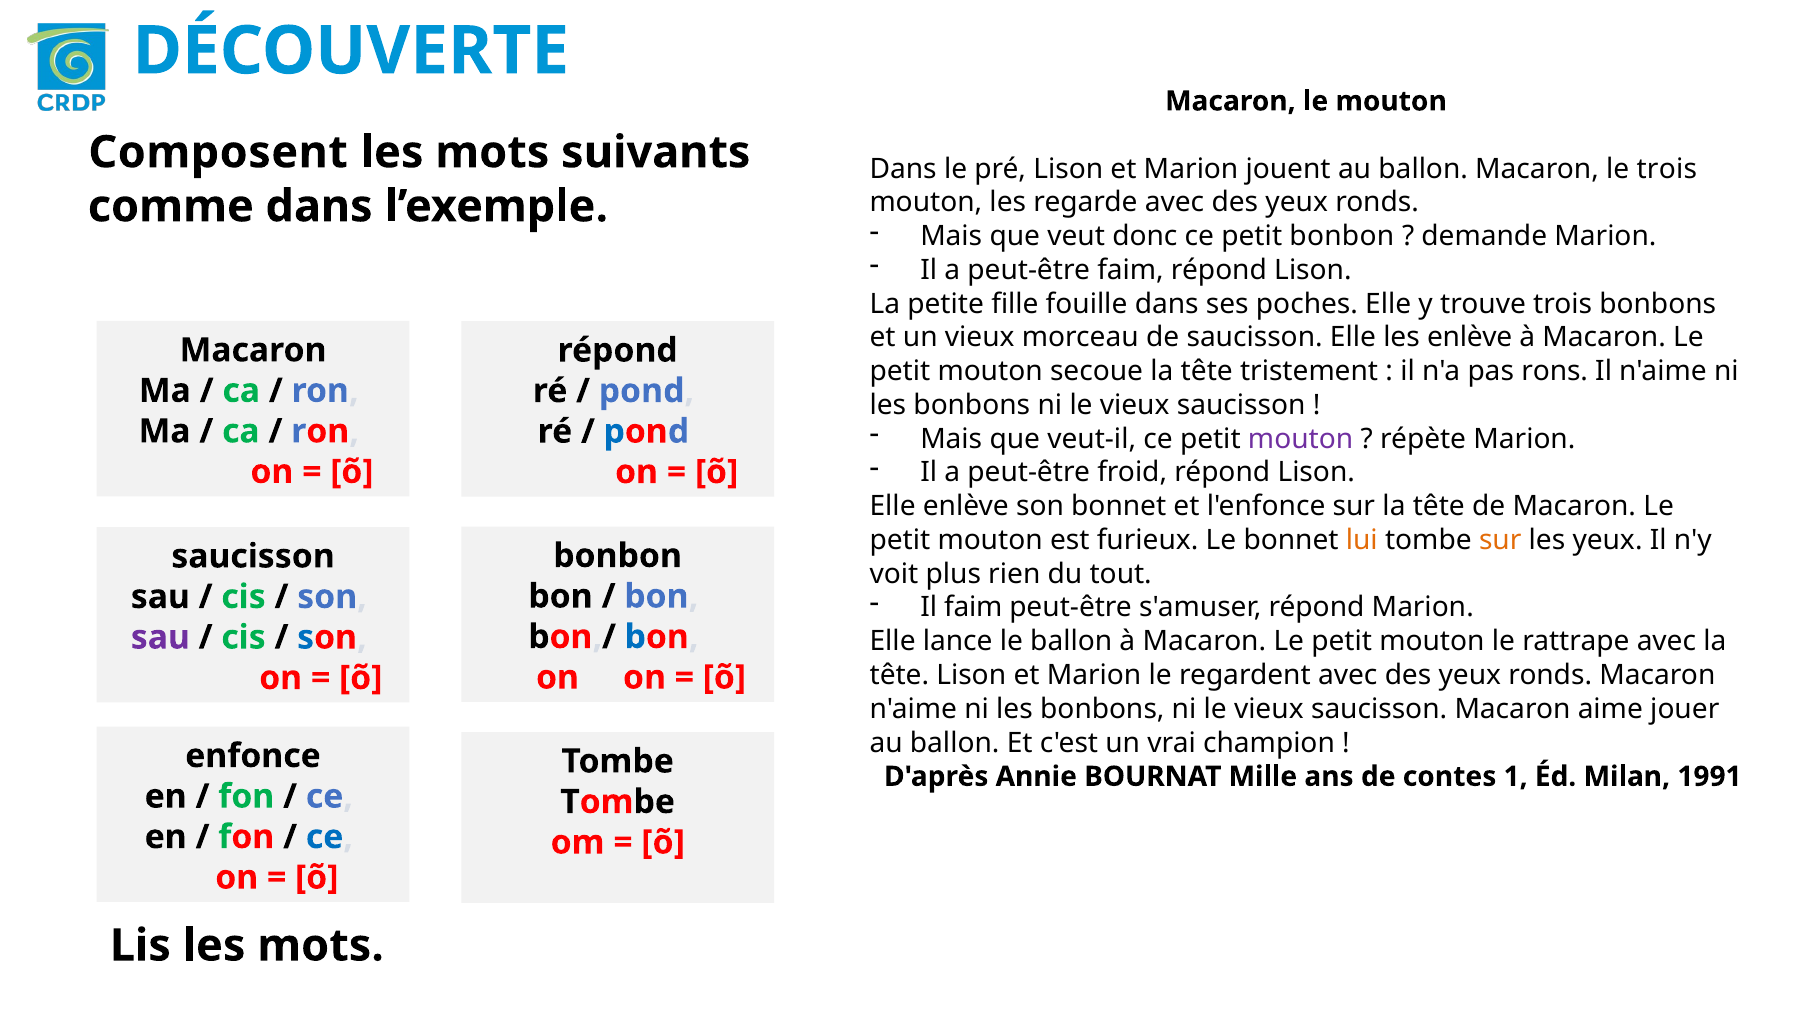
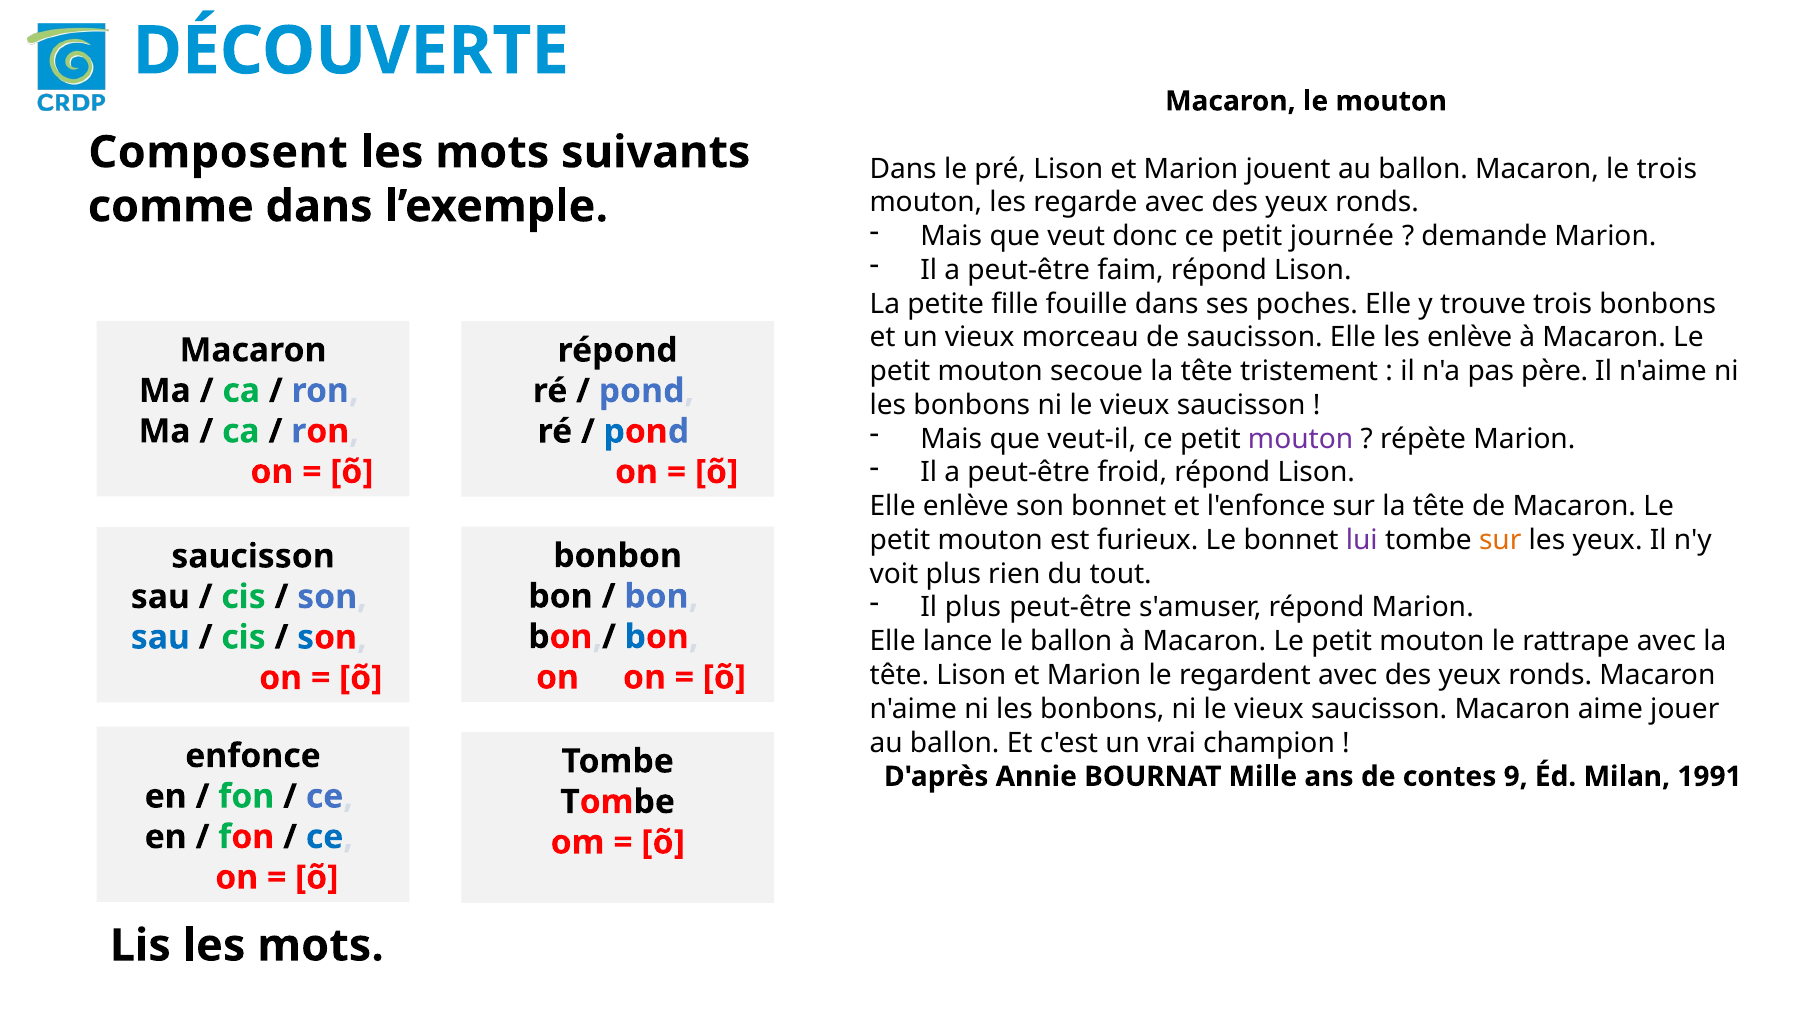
petit bonbon: bonbon -> journée
rons: rons -> père
lui colour: orange -> purple
Il faim: faim -> plus
sau at (160, 637) colour: purple -> blue
1: 1 -> 9
